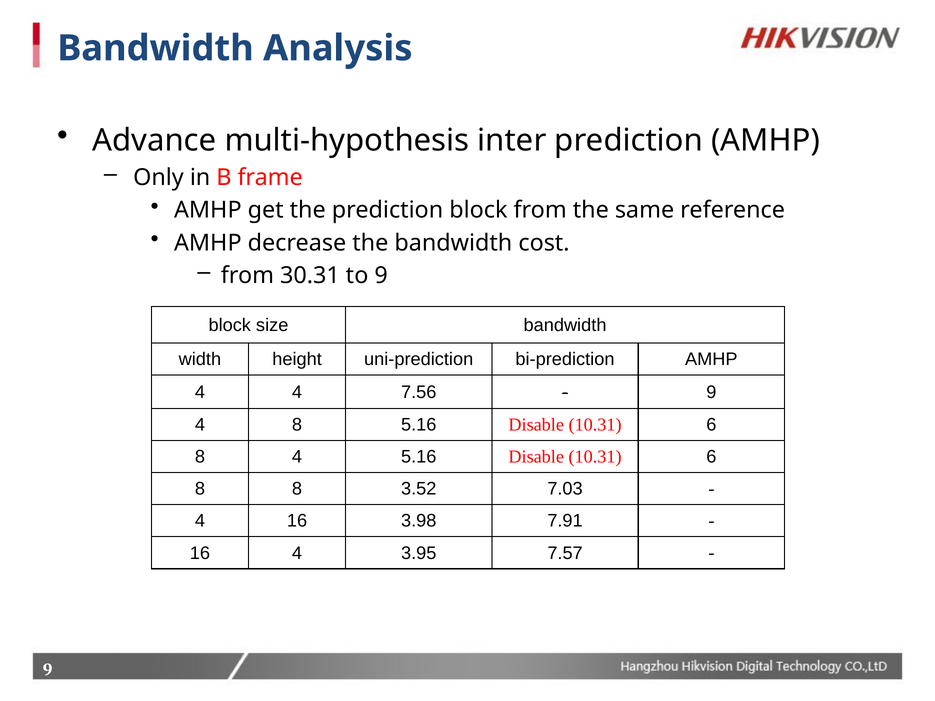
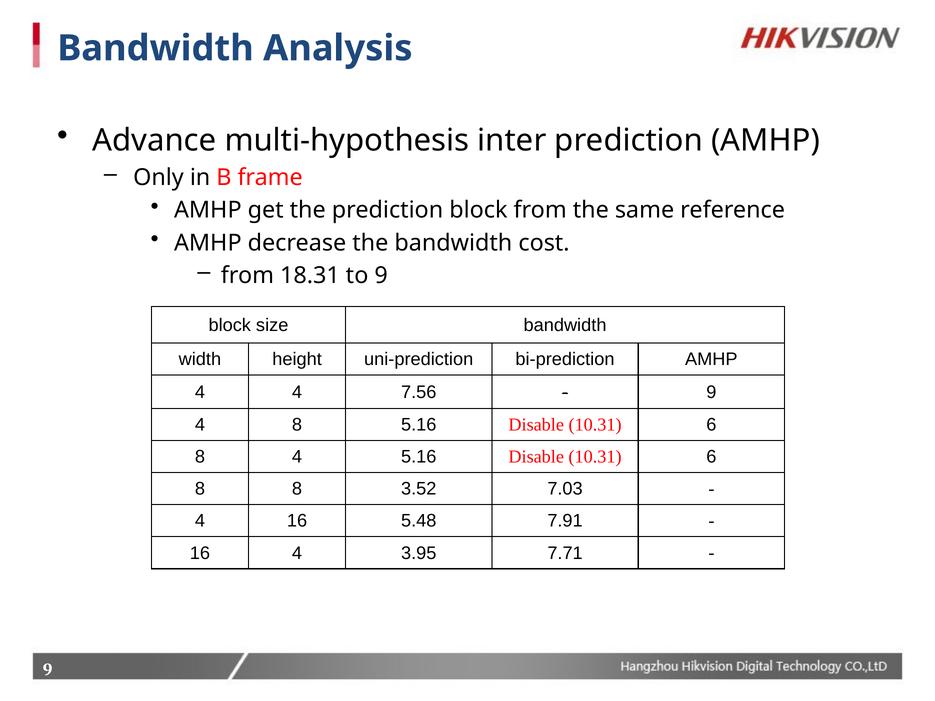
30.31: 30.31 -> 18.31
3.98: 3.98 -> 5.48
7.57: 7.57 -> 7.71
